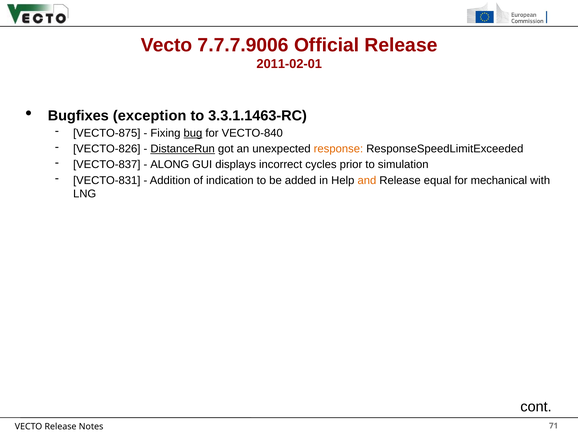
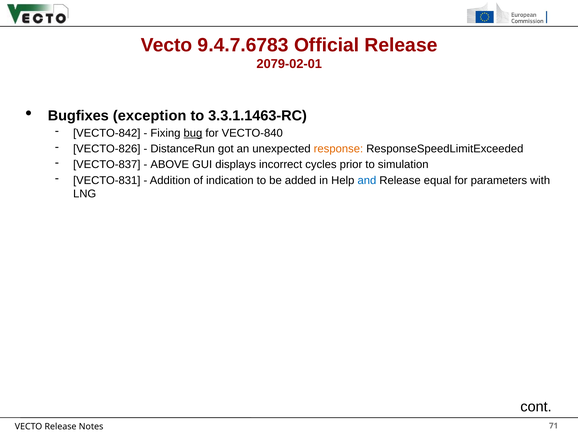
7.7.7.9006: 7.7.7.9006 -> 9.4.7.6783
2011-02-01: 2011-02-01 -> 2079-02-01
VECTO-875: VECTO-875 -> VECTO-842
DistanceRun underline: present -> none
ALONG: ALONG -> ABOVE
and colour: orange -> blue
mechanical: mechanical -> parameters
